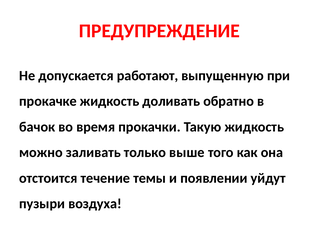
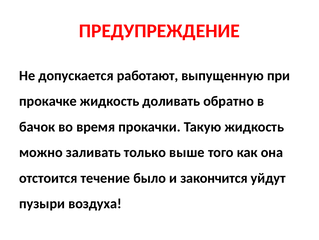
темы: темы -> было
появлении: появлении -> закончится
